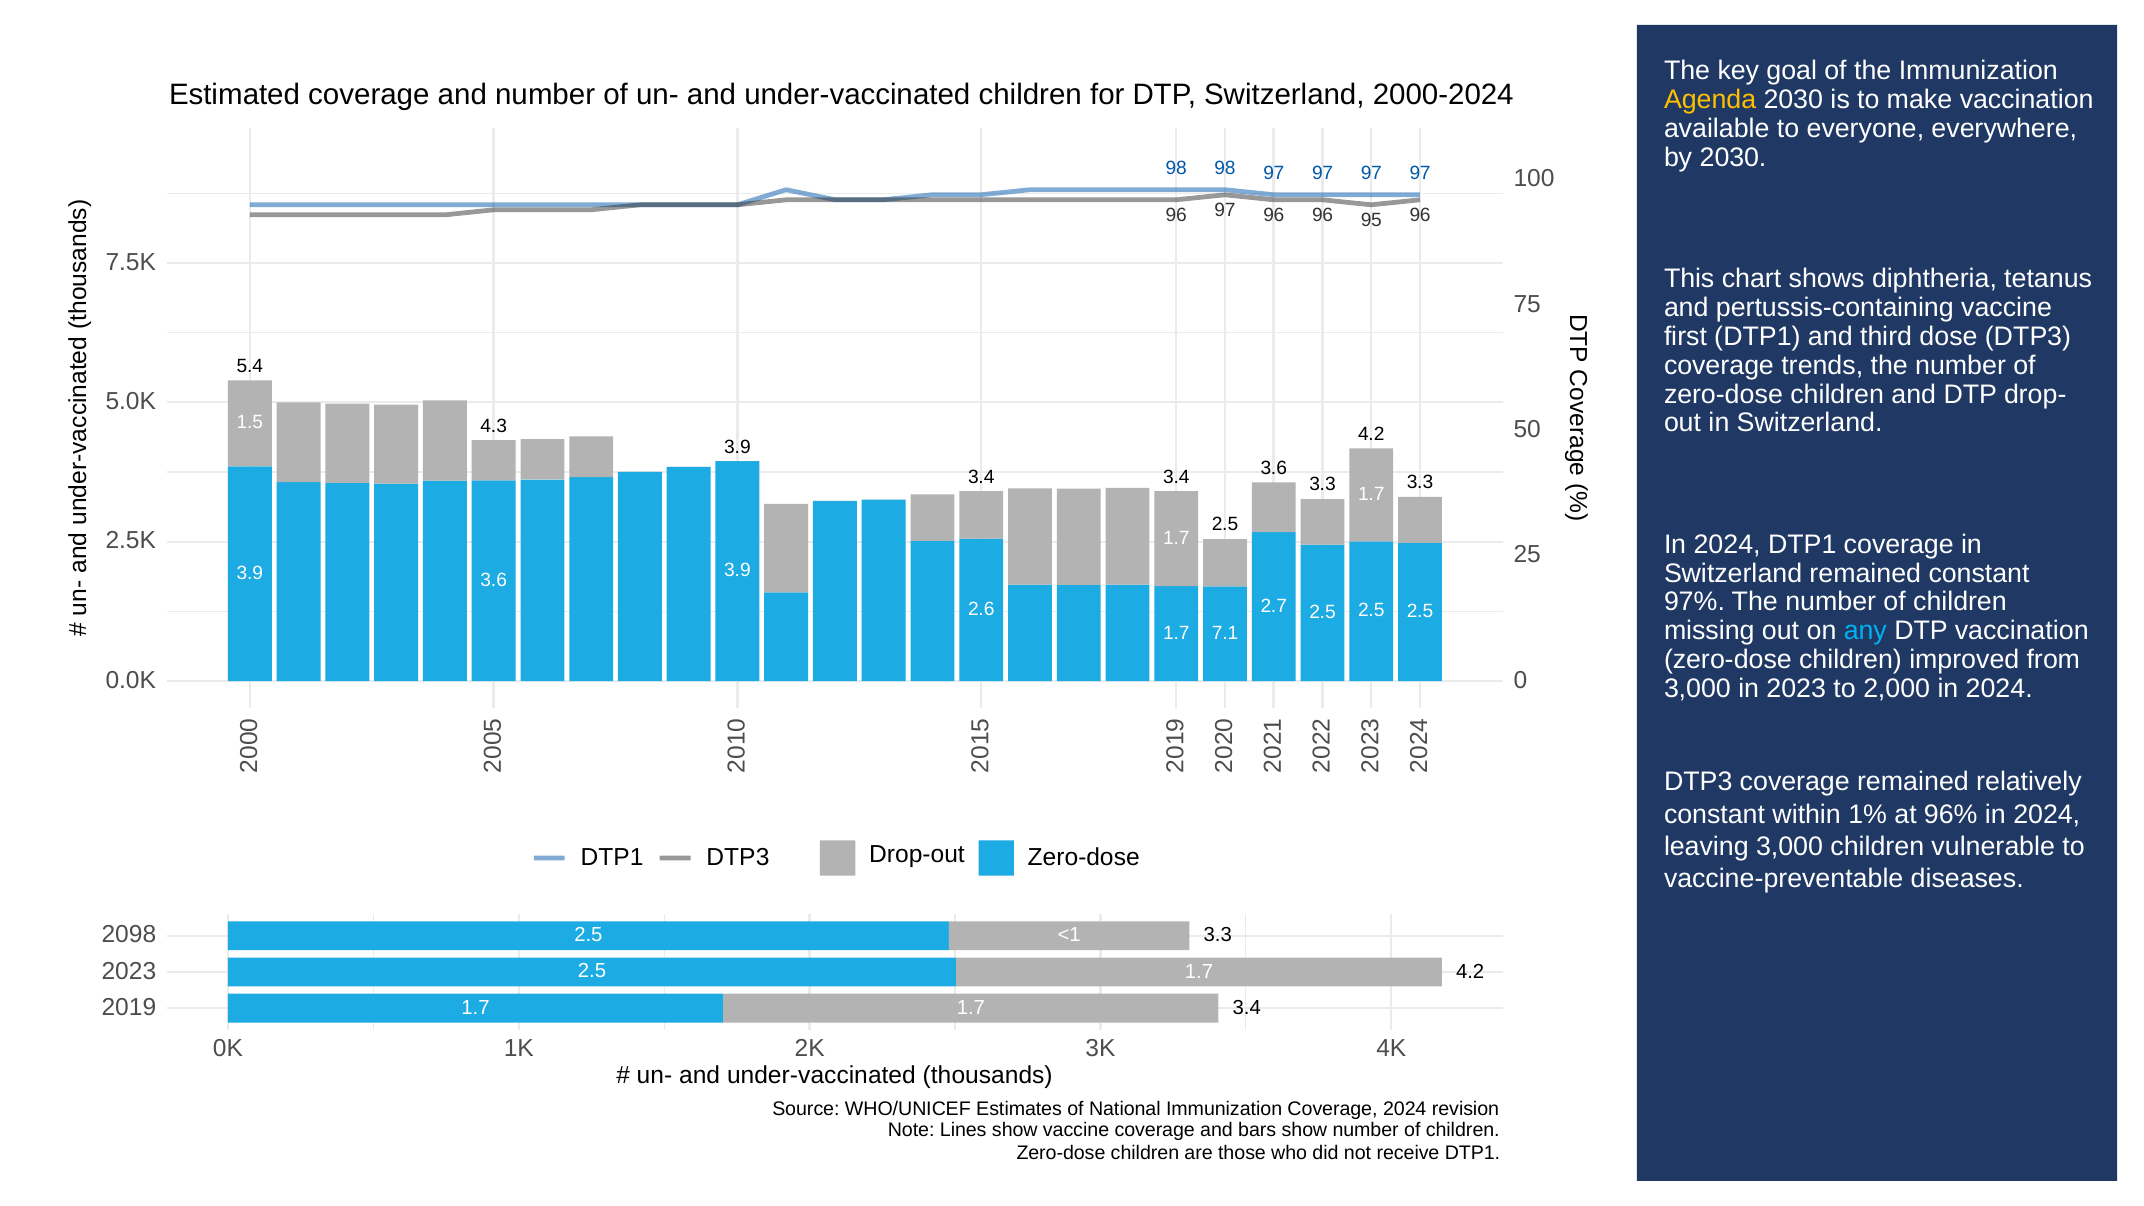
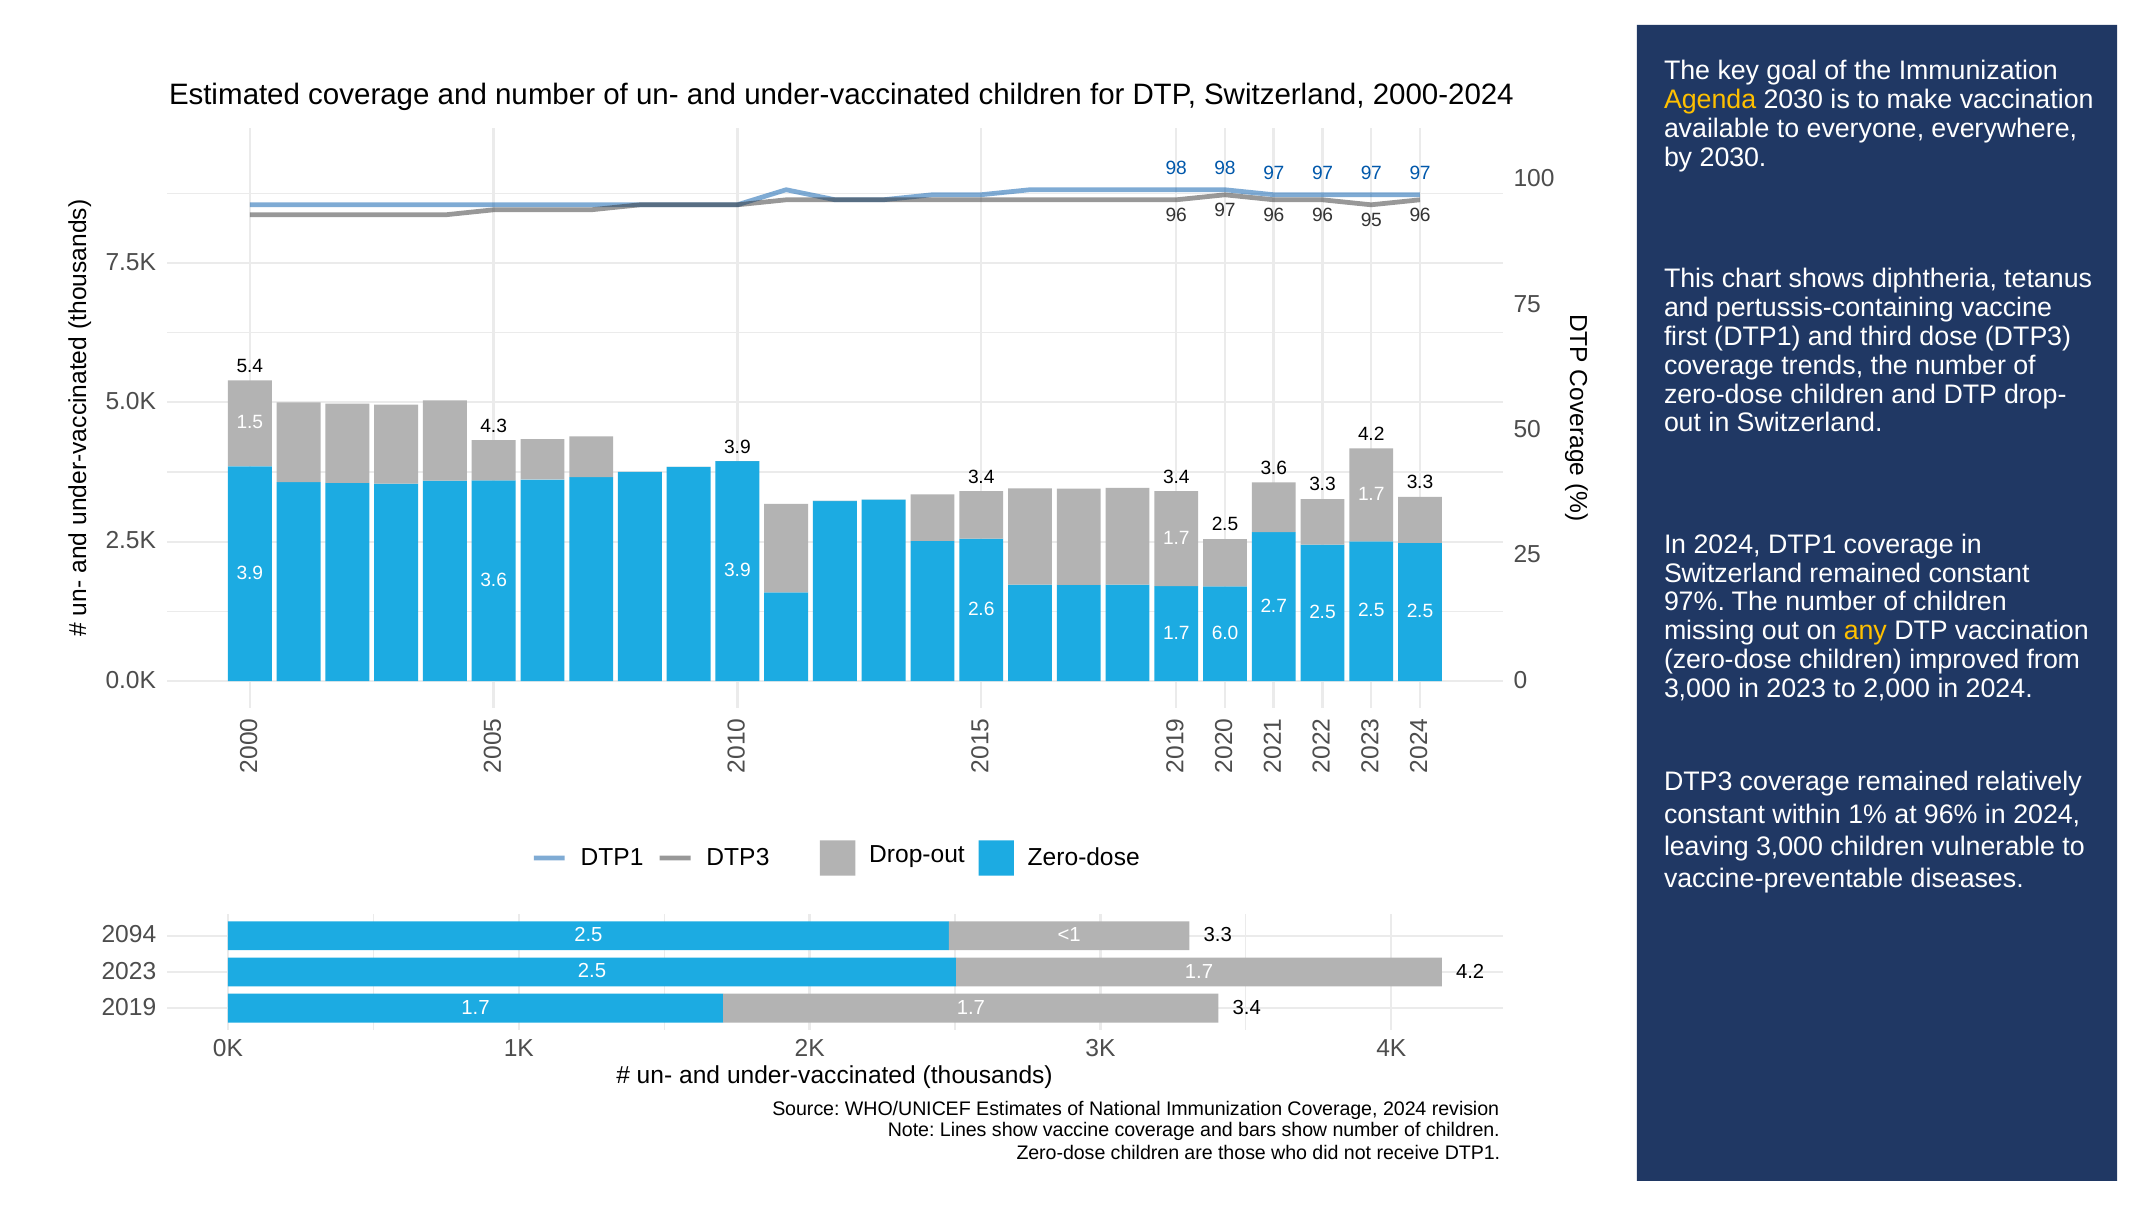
any colour: light blue -> yellow
7.1: 7.1 -> 6.0
2098: 2098 -> 2094
